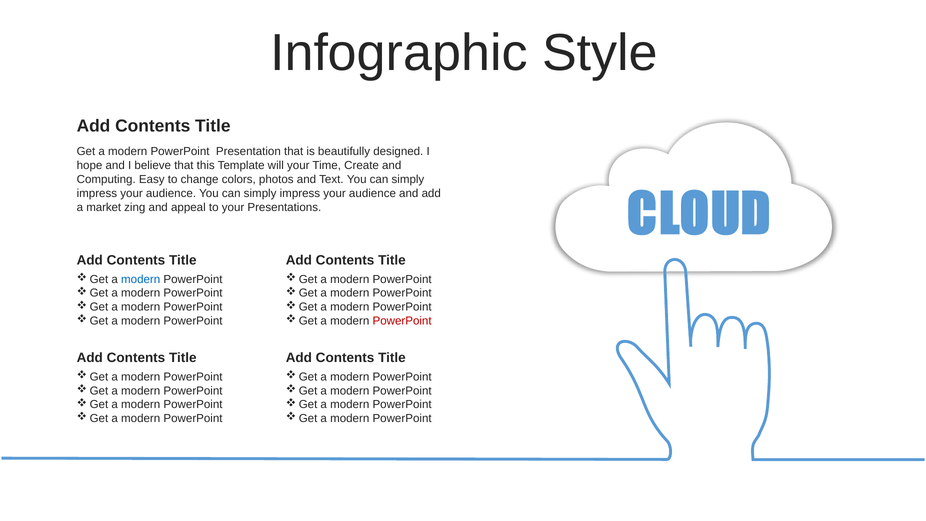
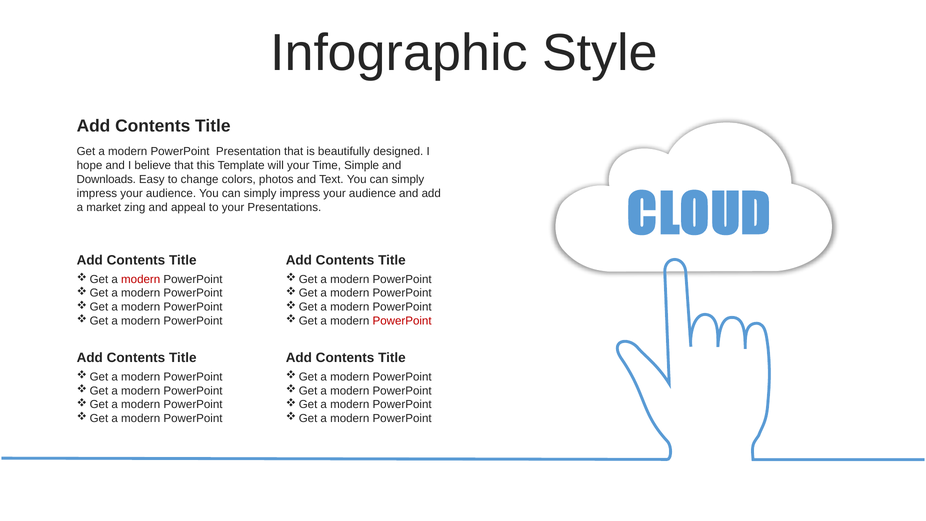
Create: Create -> Simple
Computing: Computing -> Downloads
modern at (141, 279) colour: blue -> red
